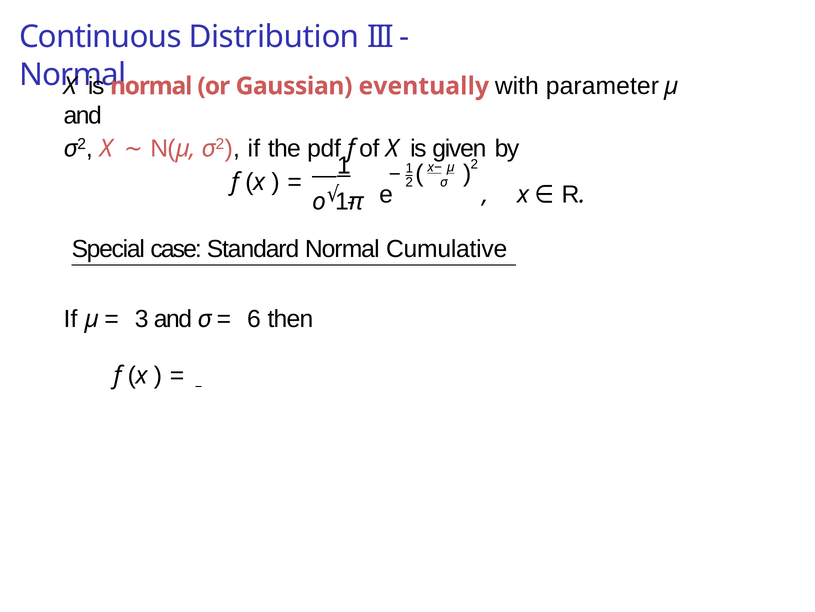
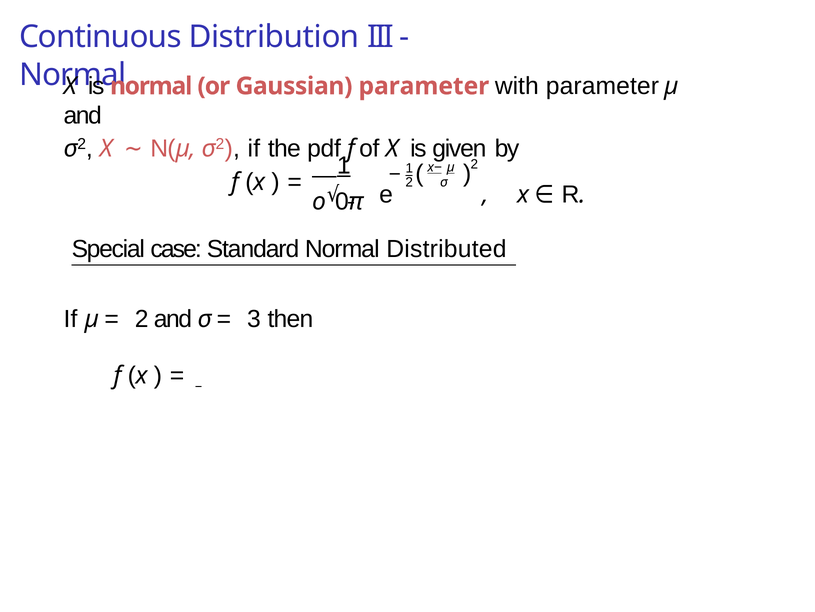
Gaussian eventually: eventually -> parameter
o 1: 1 -> 0
Cumulative: Cumulative -> Distributed
3 at (142, 319): 3 -> 2
6: 6 -> 3
